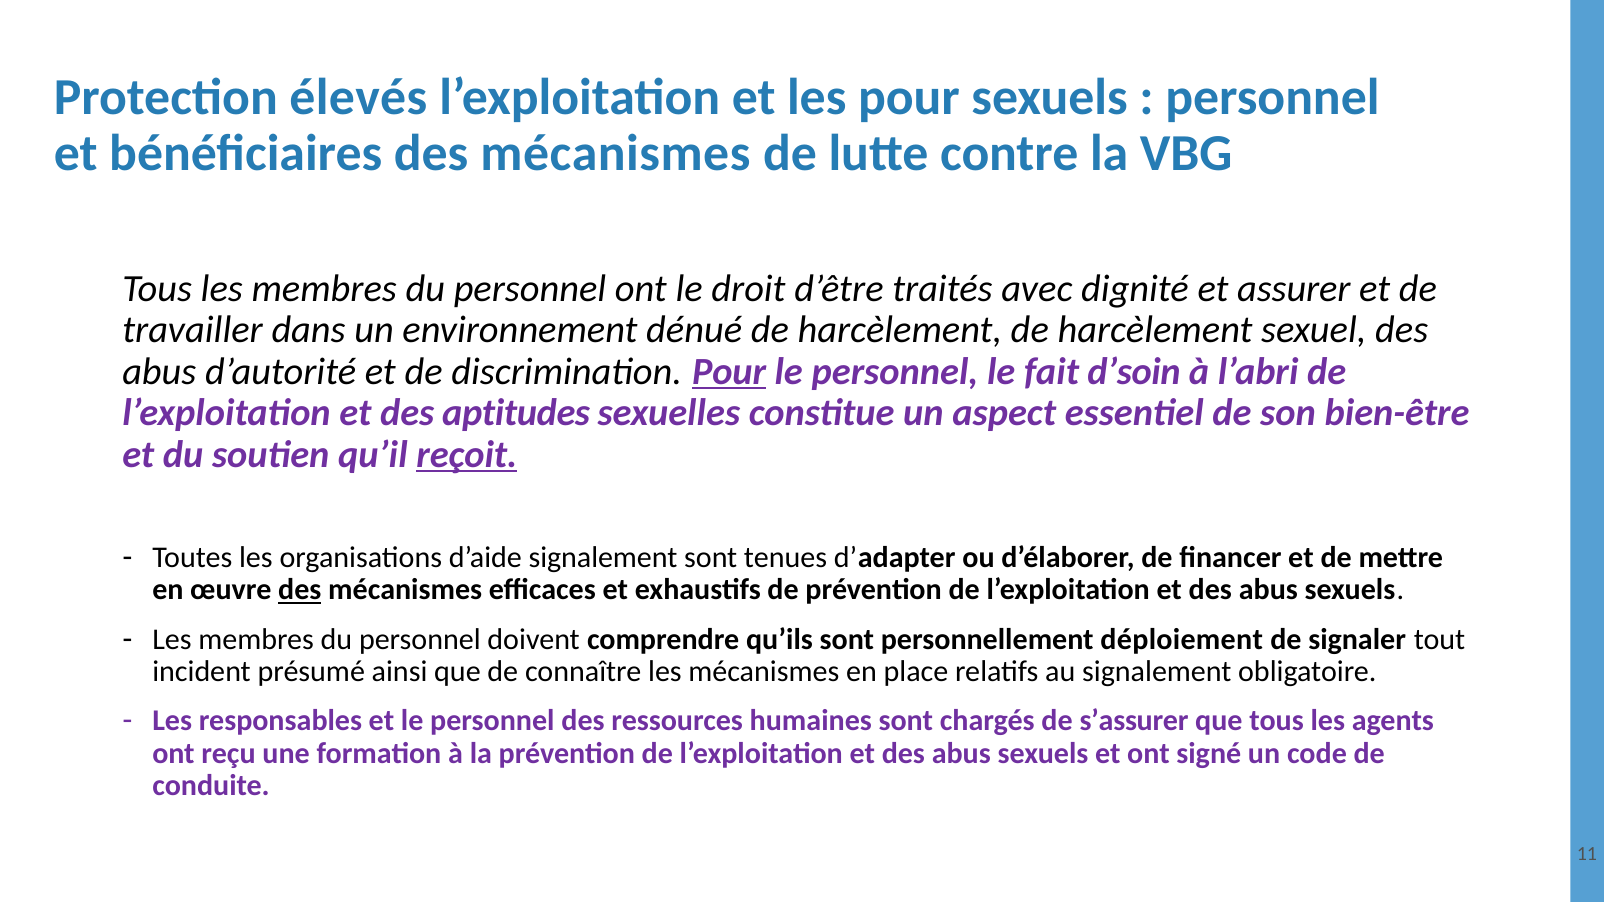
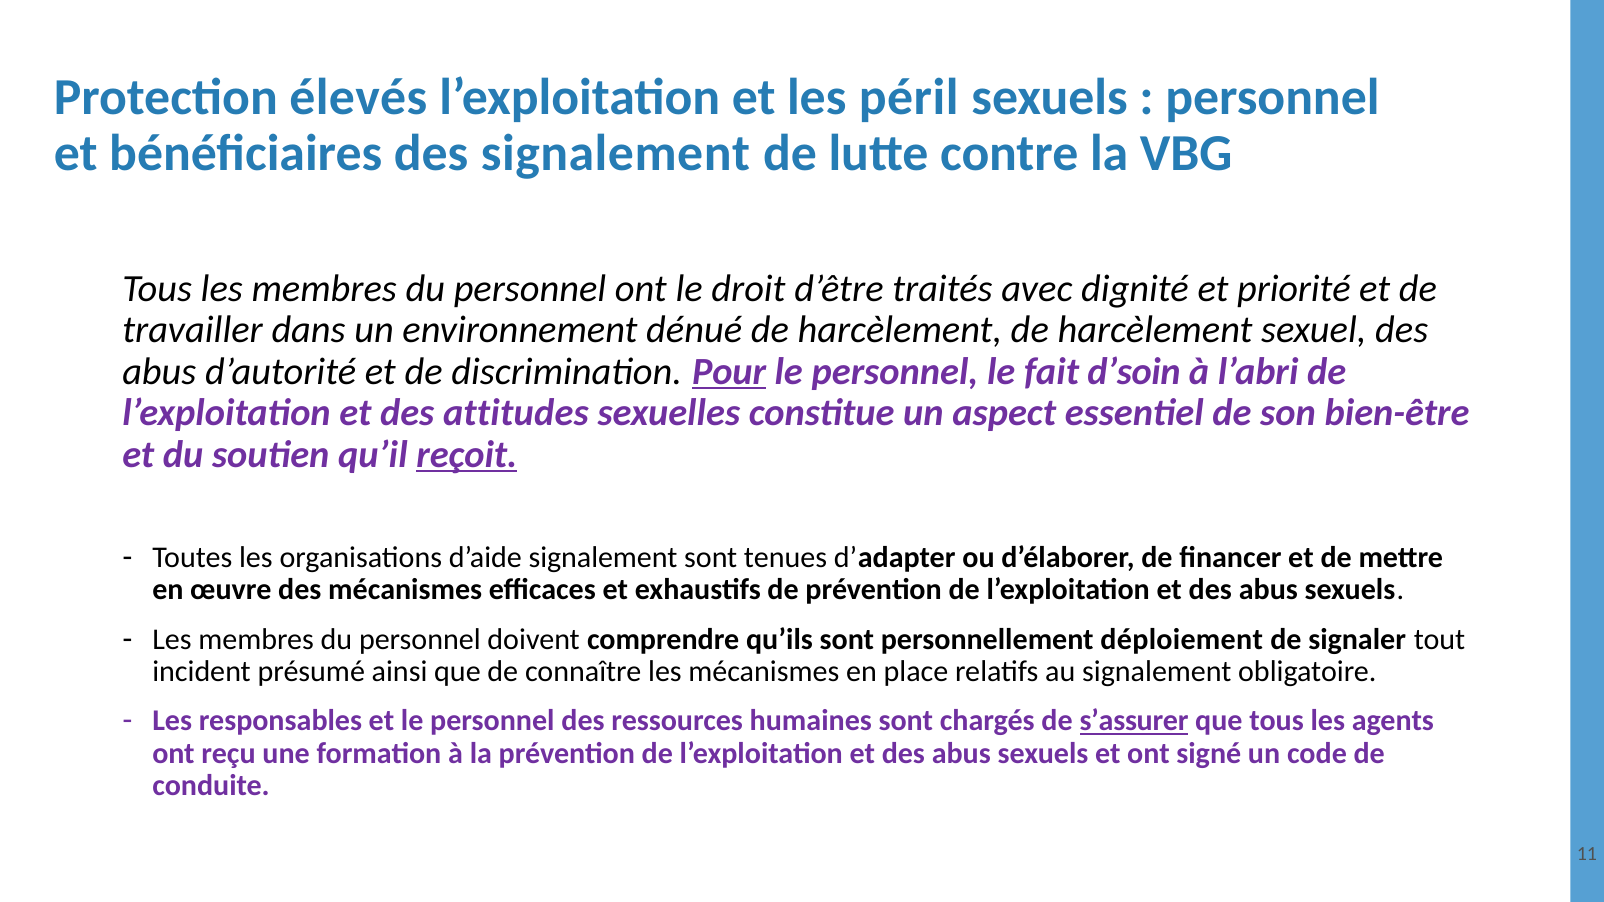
les pour: pour -> péril
bénéficiaires des mécanismes: mécanismes -> signalement
assurer: assurer -> priorité
aptitudes: aptitudes -> attitudes
des at (300, 590) underline: present -> none
s’assurer underline: none -> present
